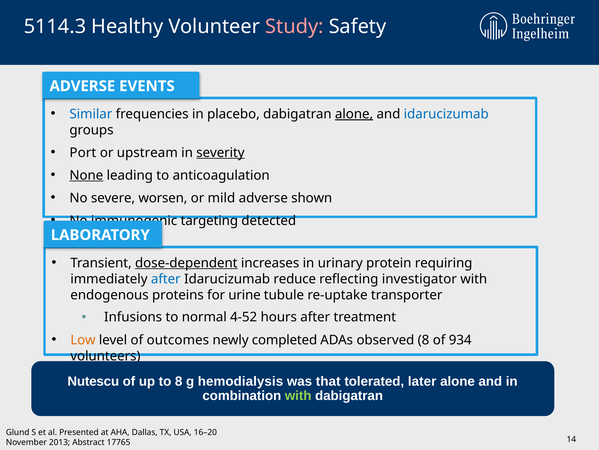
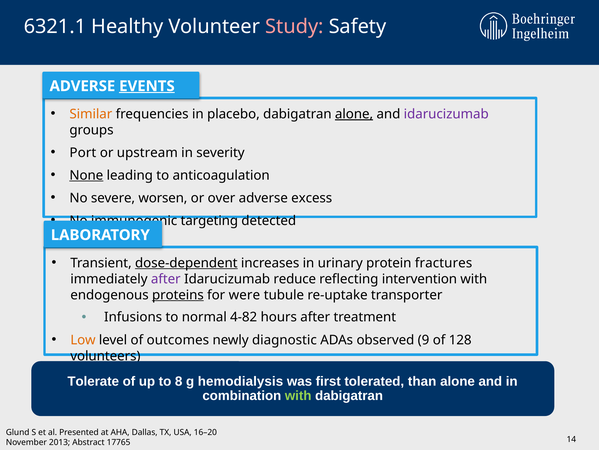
5114.3: 5114.3 -> 6321.1
EVENTS underline: none -> present
Similar colour: blue -> orange
idarucizumab at (446, 114) colour: blue -> purple
severity underline: present -> none
mild: mild -> over
shown: shown -> excess
requiring: requiring -> fractures
after at (166, 279) colour: blue -> purple
investigator: investigator -> intervention
proteins underline: none -> present
urine: urine -> were
4-52: 4-52 -> 4-82
completed: completed -> diagnostic
observed 8: 8 -> 9
934: 934 -> 128
Nutescu: Nutescu -> Tolerate
that: that -> first
later: later -> than
